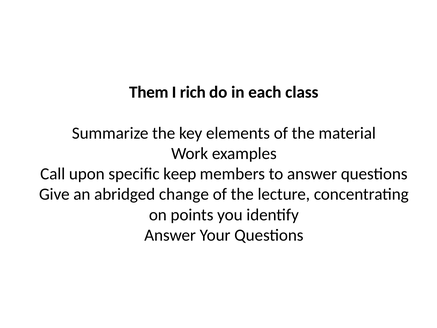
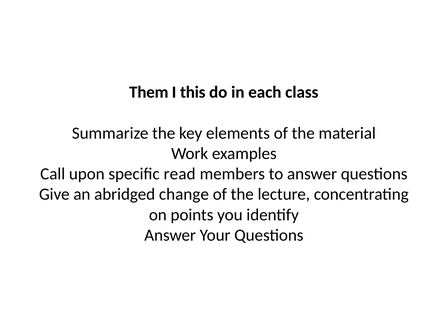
rich: rich -> this
keep: keep -> read
